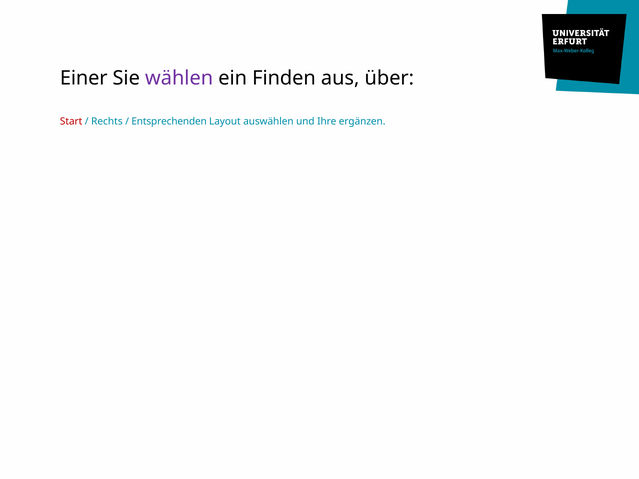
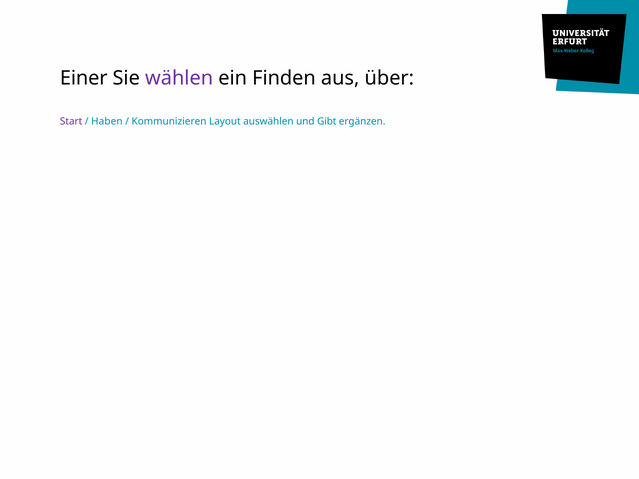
Start colour: red -> purple
Rechts: Rechts -> Haben
Entsprechenden: Entsprechenden -> Kommunizieren
Ihre: Ihre -> Gibt
